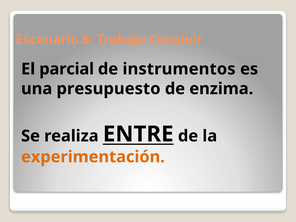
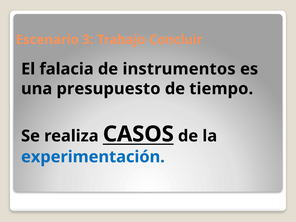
6: 6 -> 3
parcial: parcial -> falacia
enzima: enzima -> tiempo
ENTRE: ENTRE -> CASOS
experimentación colour: orange -> blue
